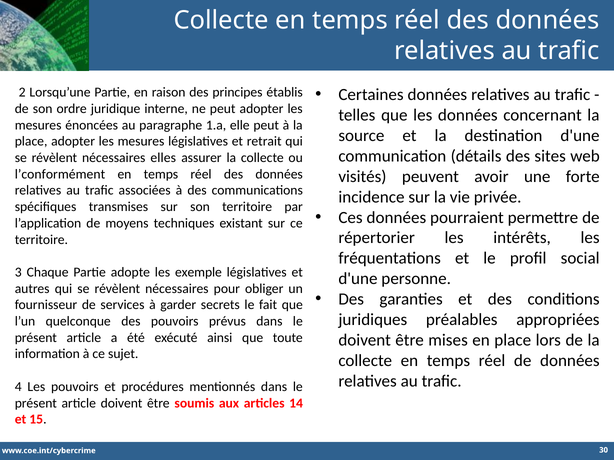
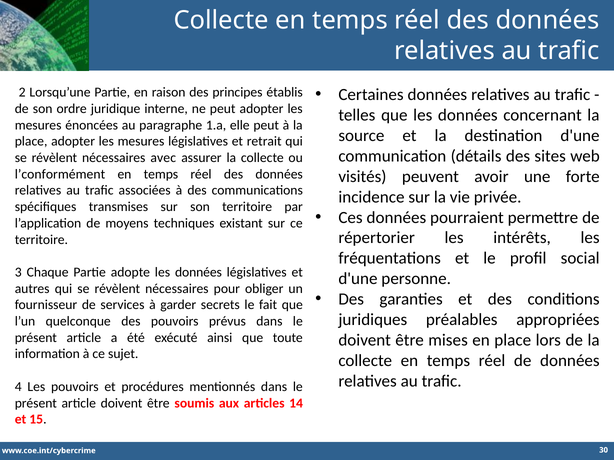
elles: elles -> avec
adopte les exemple: exemple -> données
